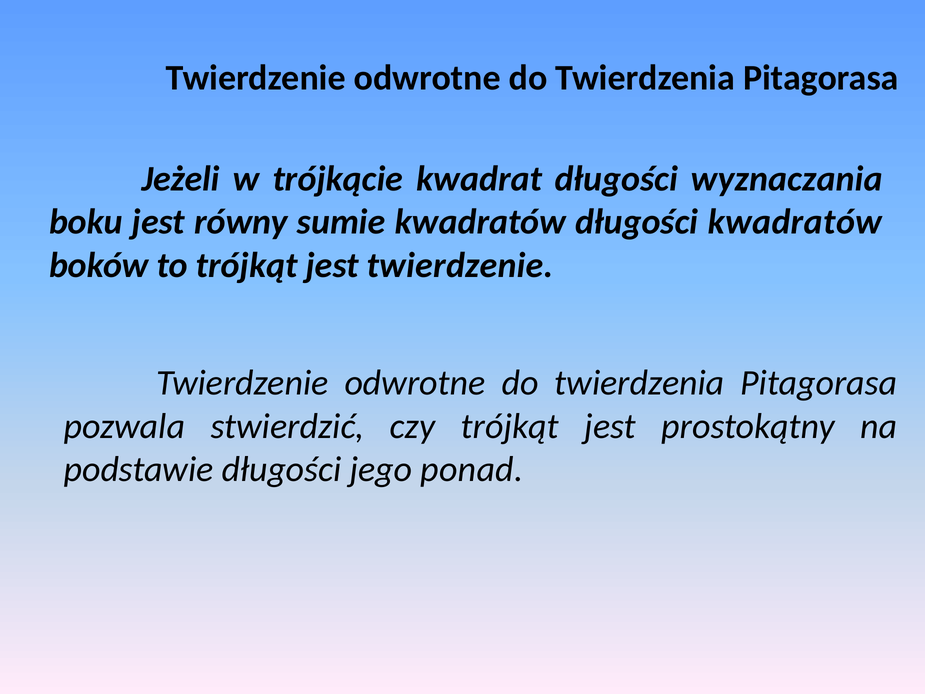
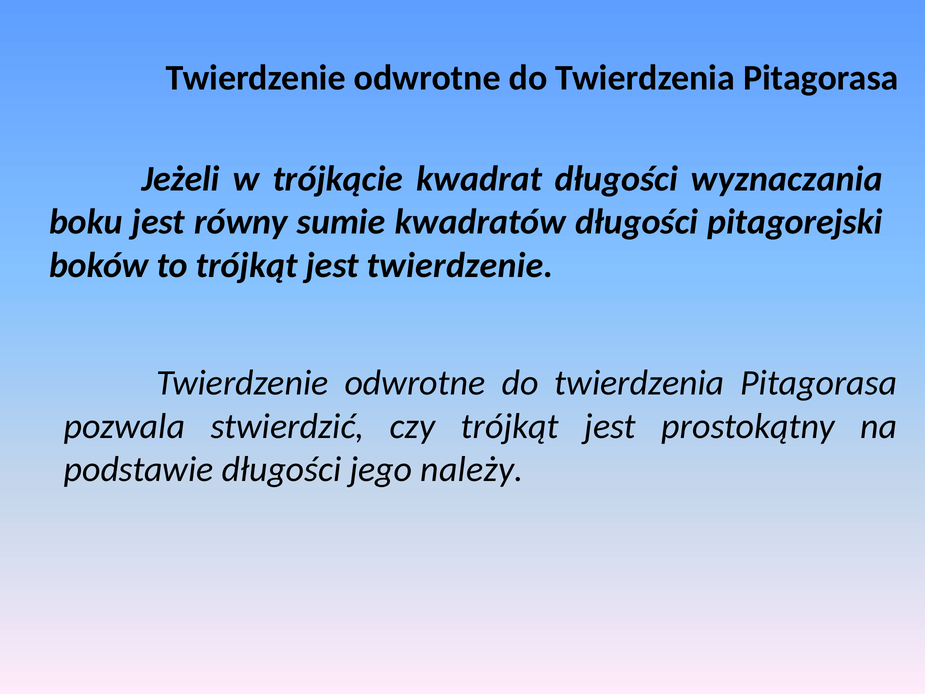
długości kwadratów: kwadratów -> pitagorejski
ponad: ponad -> należy
